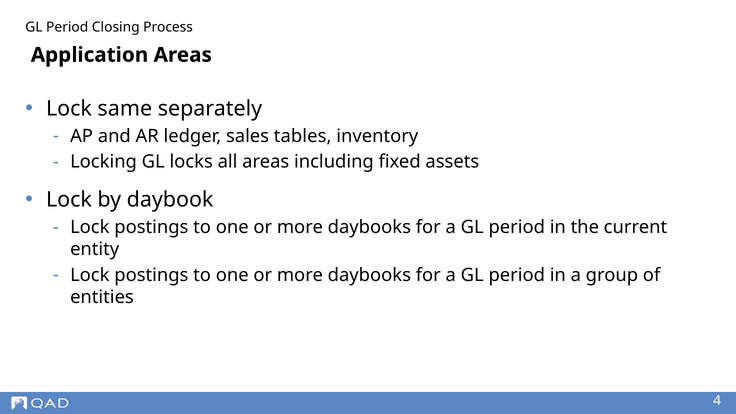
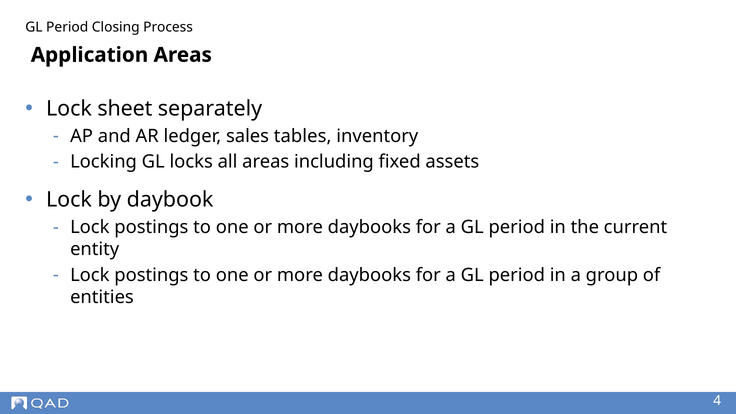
same: same -> sheet
